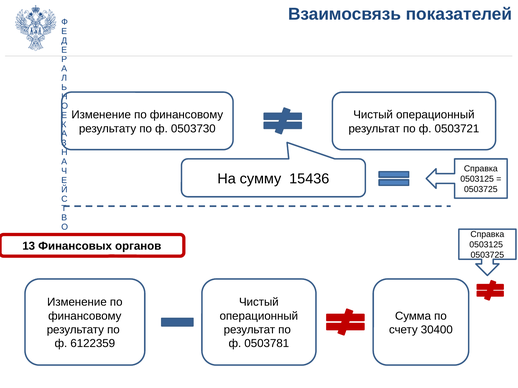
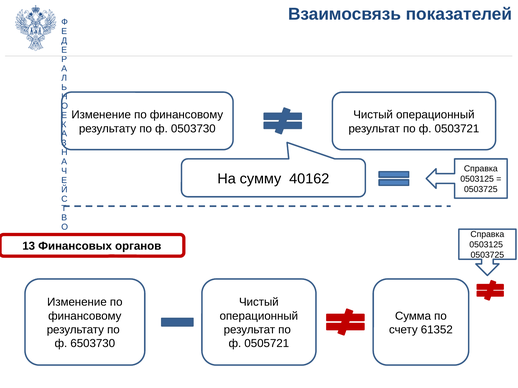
15436: 15436 -> 40162
30400: 30400 -> 61352
6122359: 6122359 -> 6503730
0503781: 0503781 -> 0505721
